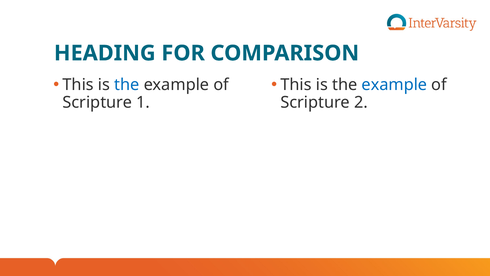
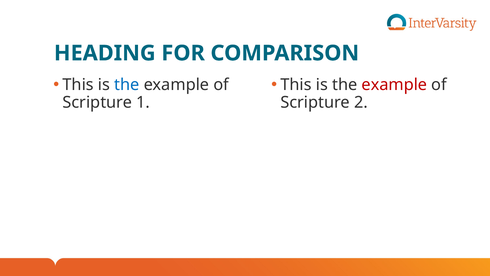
example at (394, 85) colour: blue -> red
